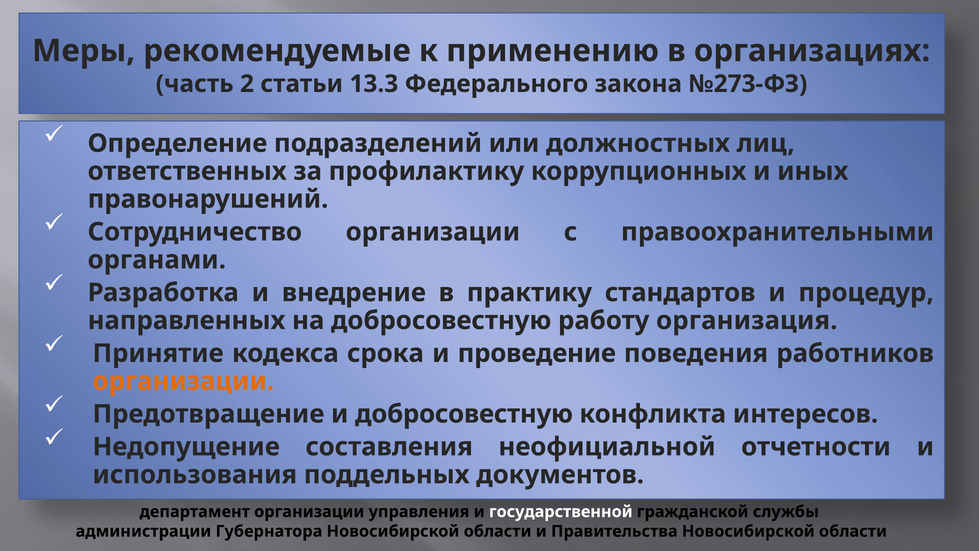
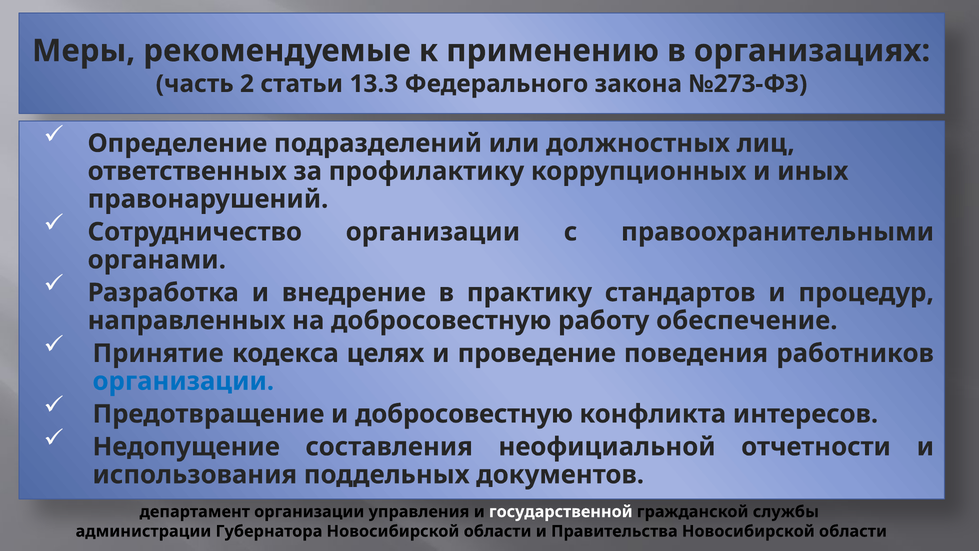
организация: организация -> обеспечение
срока: срока -> целях
организации at (183, 381) colour: orange -> blue
